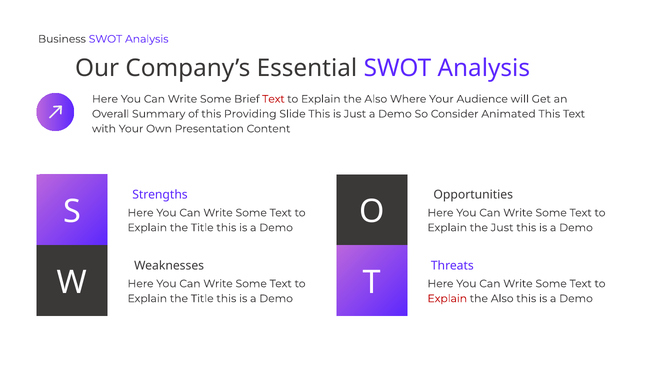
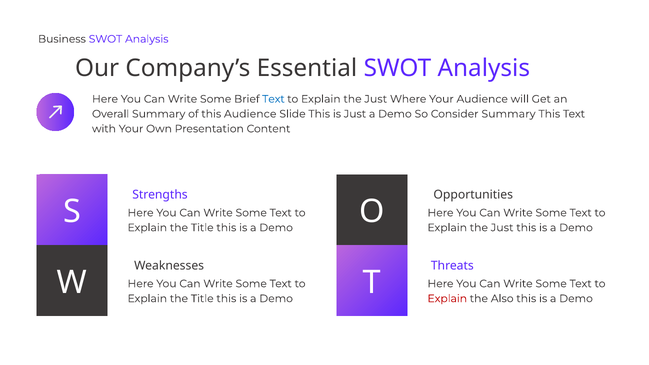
Text at (273, 99) colour: red -> blue
Also at (376, 99): Also -> Just
this Providing: Providing -> Audience
Consider Animated: Animated -> Summary
